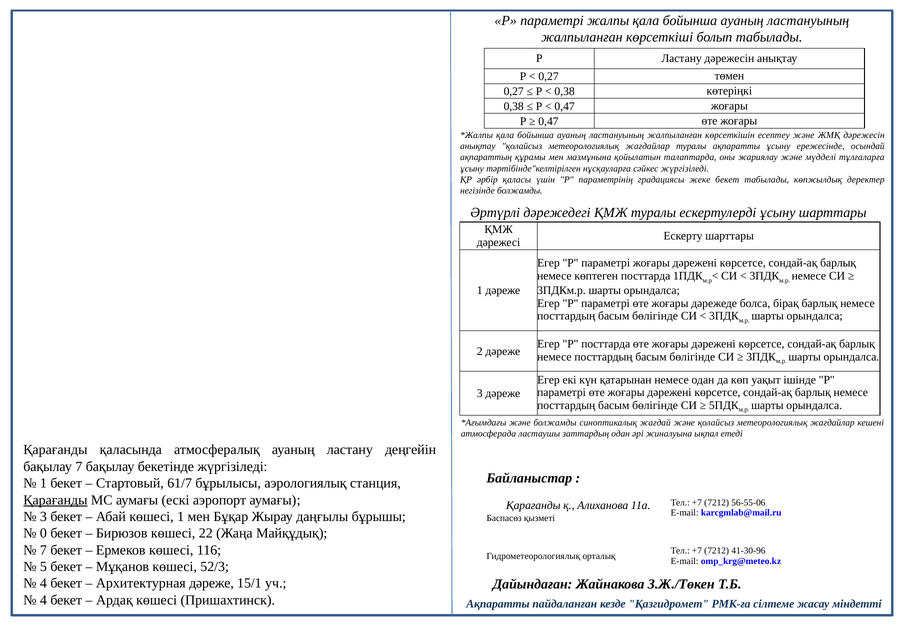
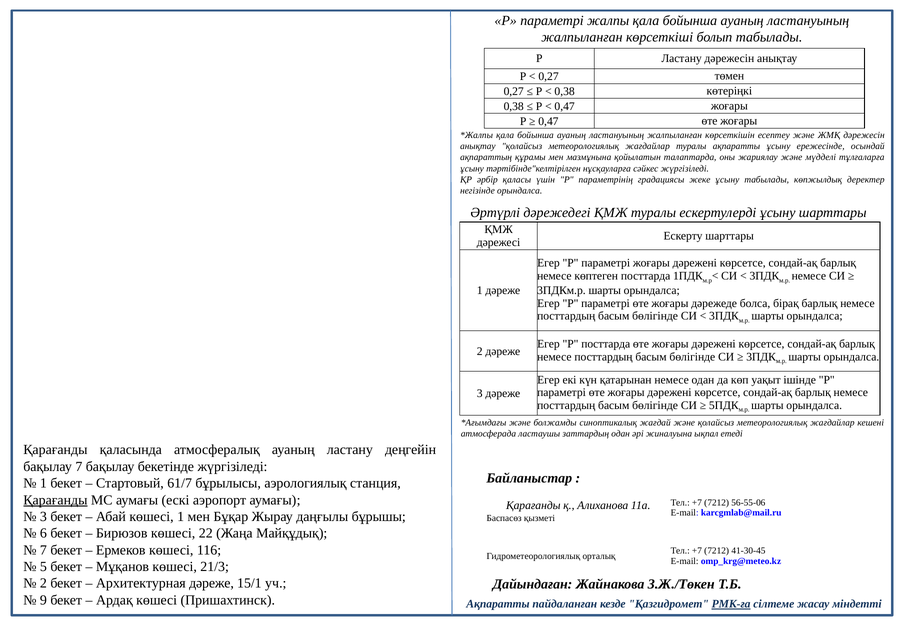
жеке бекет: бекет -> ұсыну
негізінде болжамды: болжамды -> орындалса
0: 0 -> 6
41-30-96: 41-30-96 -> 41-30-45
52/3: 52/3 -> 21/3
4 at (43, 583): 4 -> 2
4 at (43, 600): 4 -> 9
РМК-ға underline: none -> present
